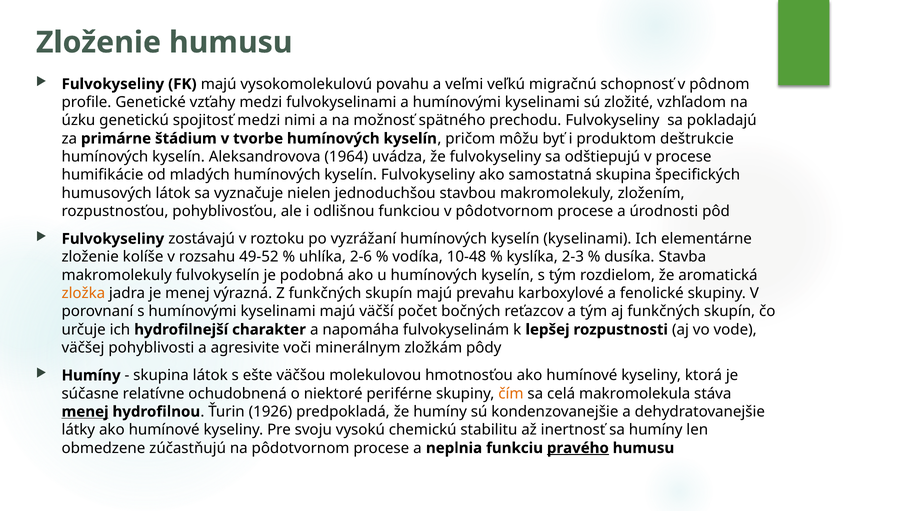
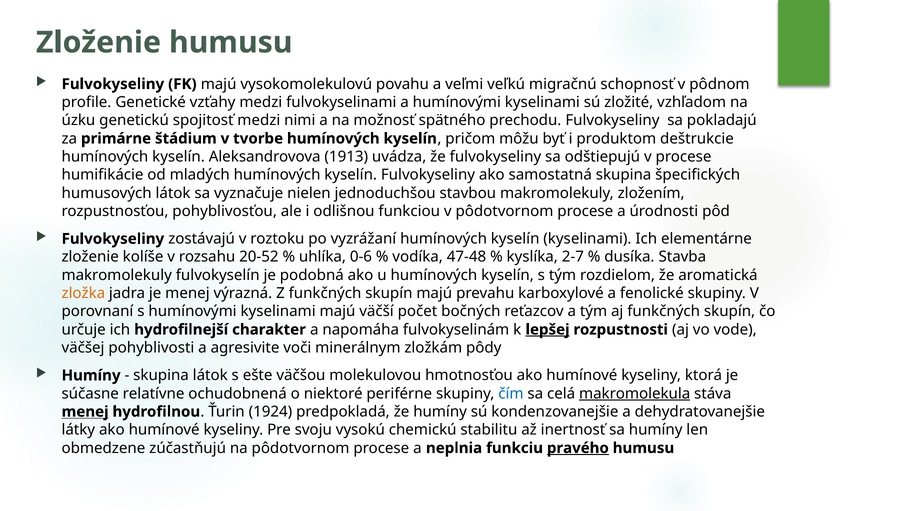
1964: 1964 -> 1913
49-52: 49-52 -> 20-52
2-6: 2-6 -> 0-6
10-48: 10-48 -> 47-48
2-3: 2-3 -> 2-7
lepšej underline: none -> present
čím colour: orange -> blue
makromolekula underline: none -> present
1926: 1926 -> 1924
